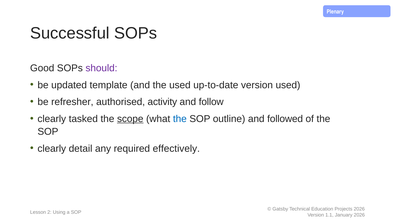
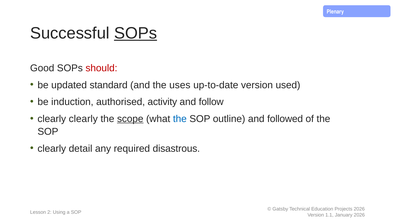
SOPs at (136, 33) underline: none -> present
should colour: purple -> red
template: template -> standard
the used: used -> uses
refresher: refresher -> induction
clearly tasked: tasked -> clearly
effectively: effectively -> disastrous
